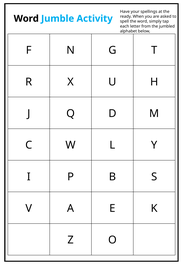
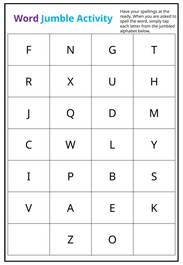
Word at (26, 19) colour: black -> purple
